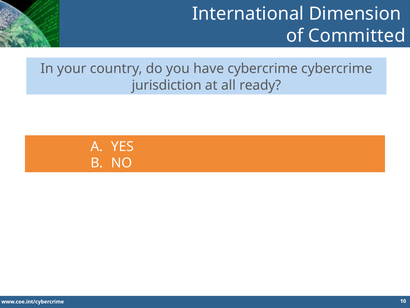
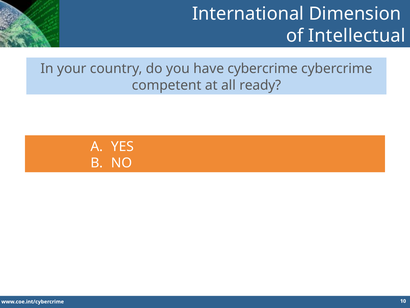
Committed: Committed -> Intellectual
jurisdiction: jurisdiction -> competent
